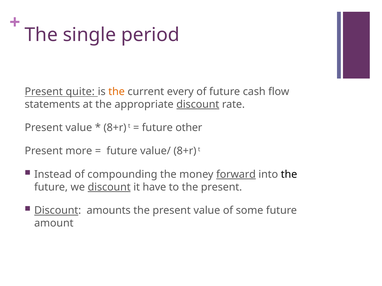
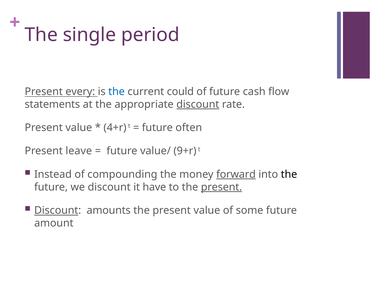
quite: quite -> every
the at (117, 92) colour: orange -> blue
every: every -> could
8+r at (115, 128): 8+r -> 4+r
other: other -> often
more: more -> leave
value/ 8+r: 8+r -> 9+r
discount at (109, 187) underline: present -> none
present at (221, 187) underline: none -> present
